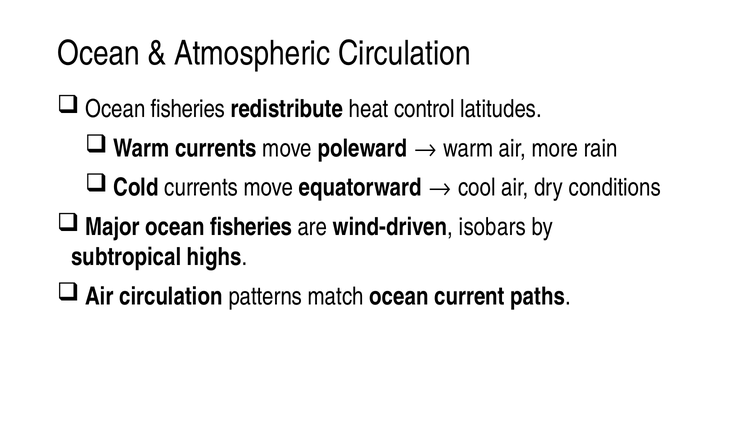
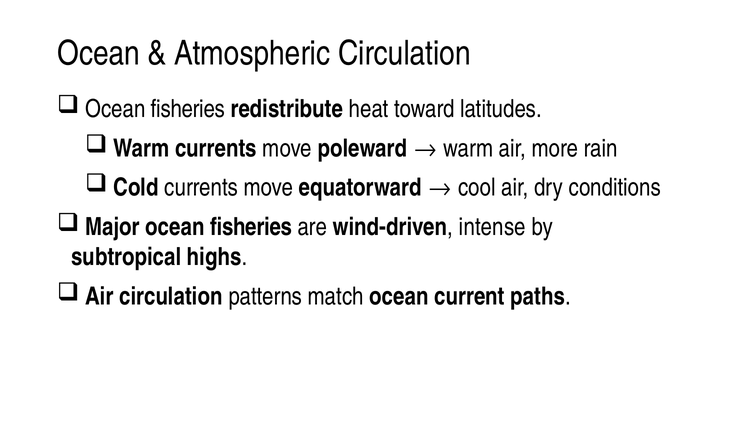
control: control -> toward
isobars: isobars -> intense
